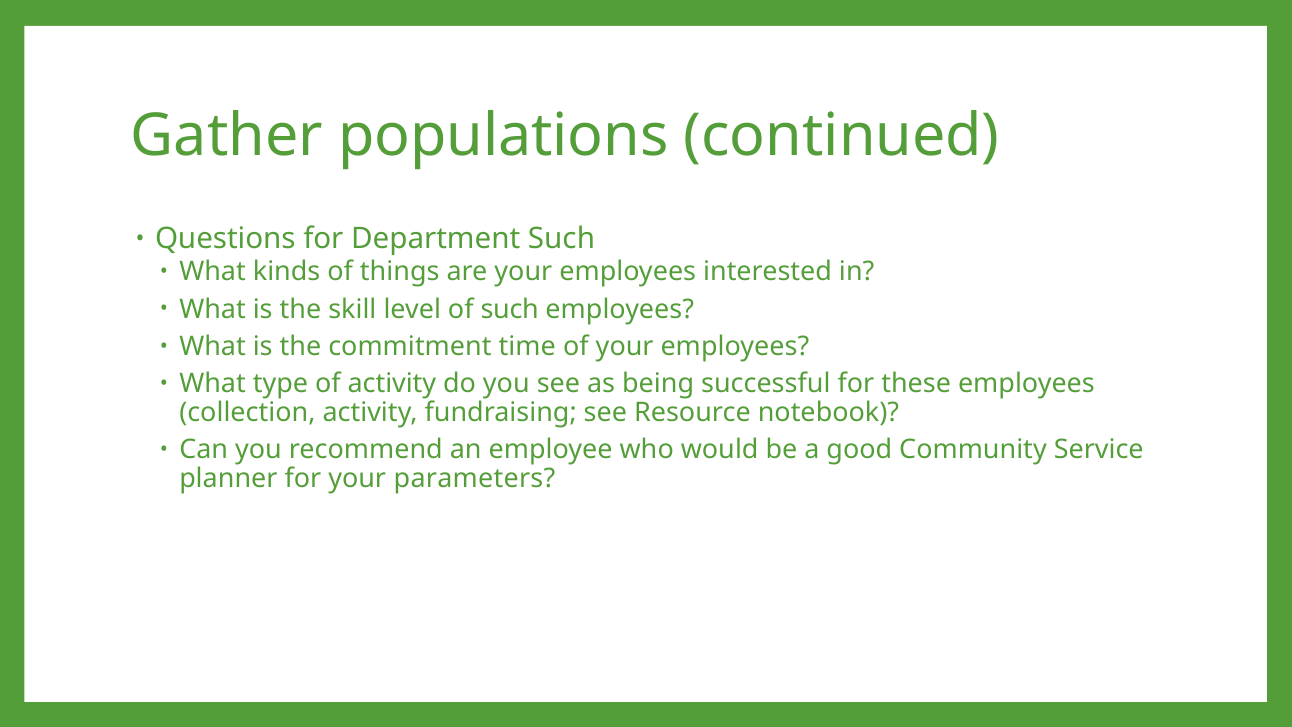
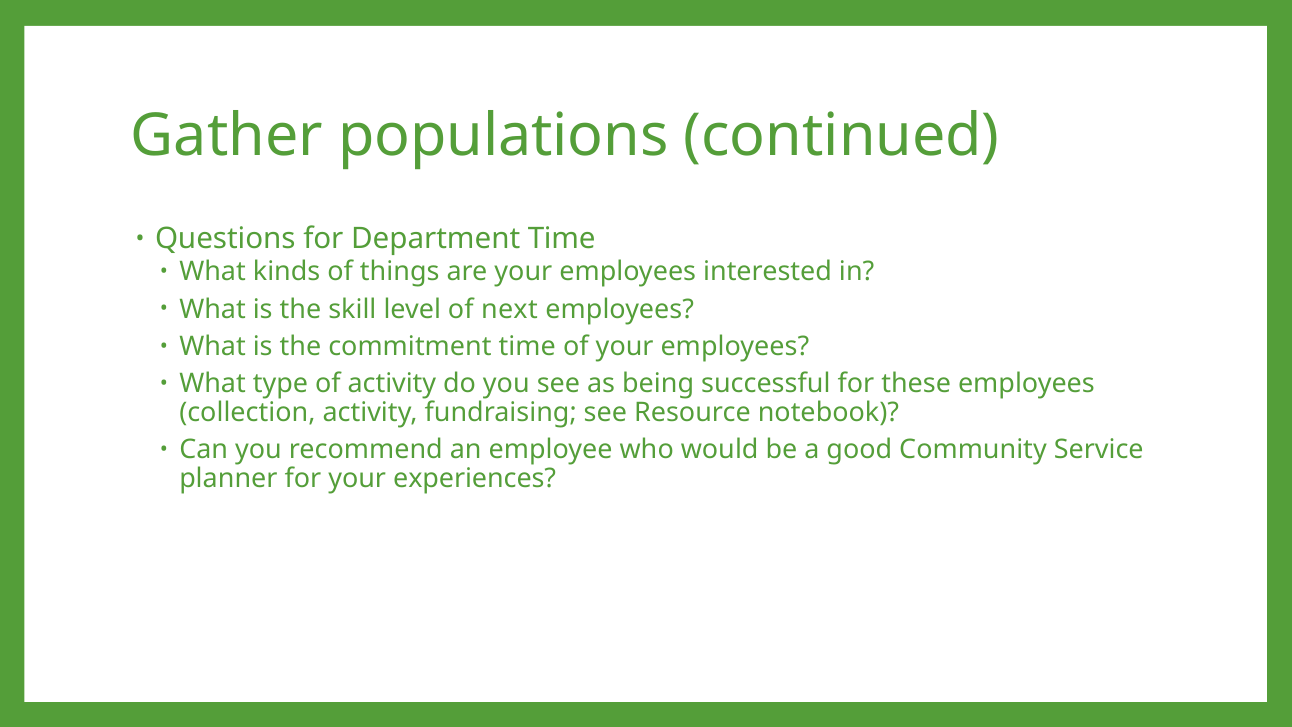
Department Such: Such -> Time
of such: such -> next
parameters: parameters -> experiences
